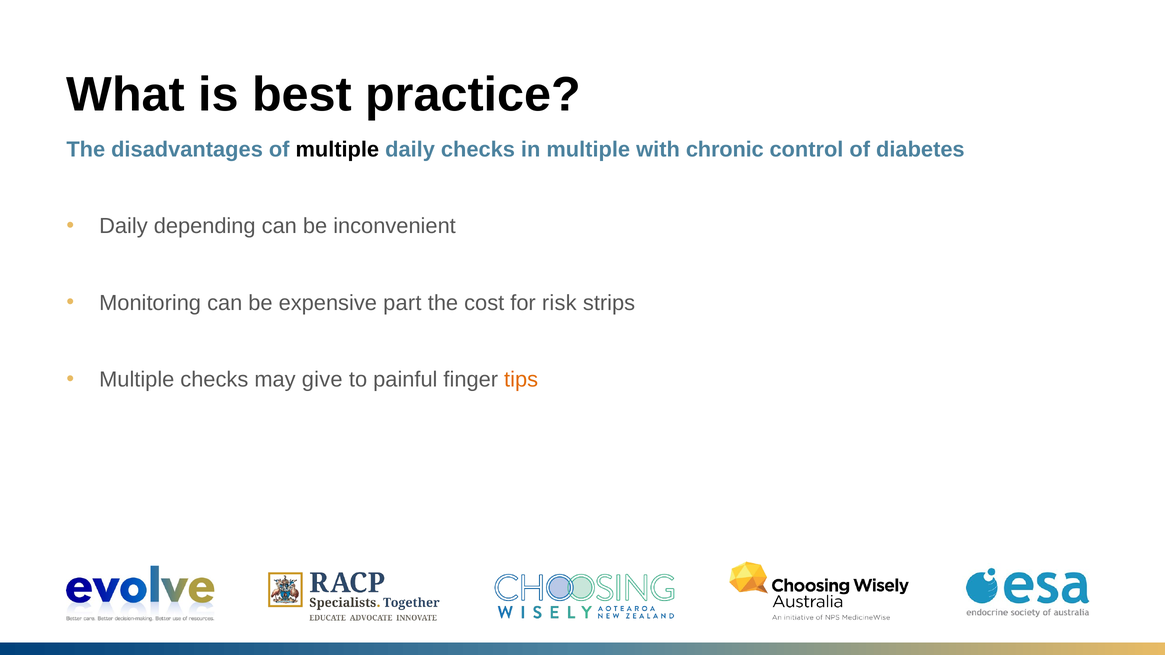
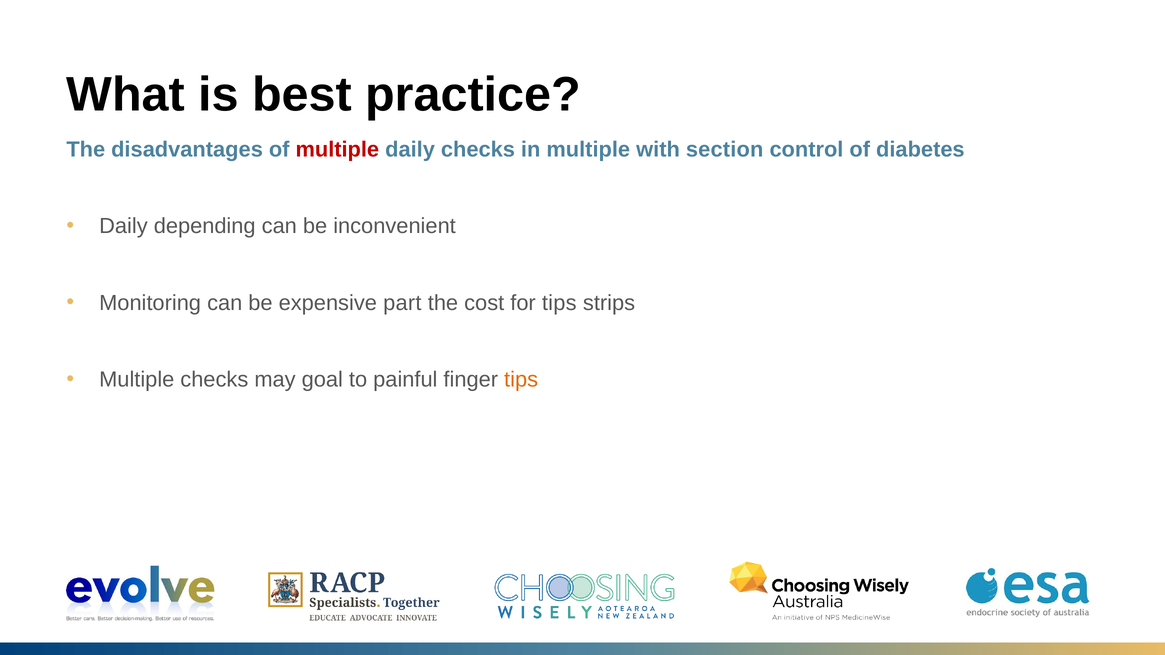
multiple at (337, 150) colour: black -> red
chronic: chronic -> section
for risk: risk -> tips
give: give -> goal
